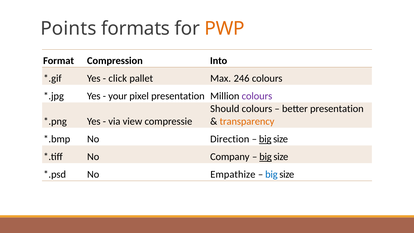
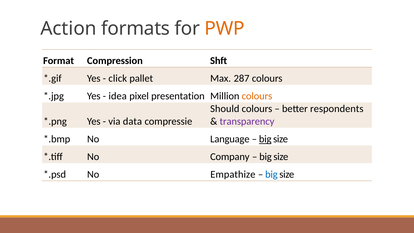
Points: Points -> Action
Into: Into -> Shft
246: 246 -> 287
your: your -> idea
colours at (257, 96) colour: purple -> orange
better presentation: presentation -> respondents
view: view -> data
transparency colour: orange -> purple
Direction: Direction -> Language
big at (266, 157) underline: present -> none
